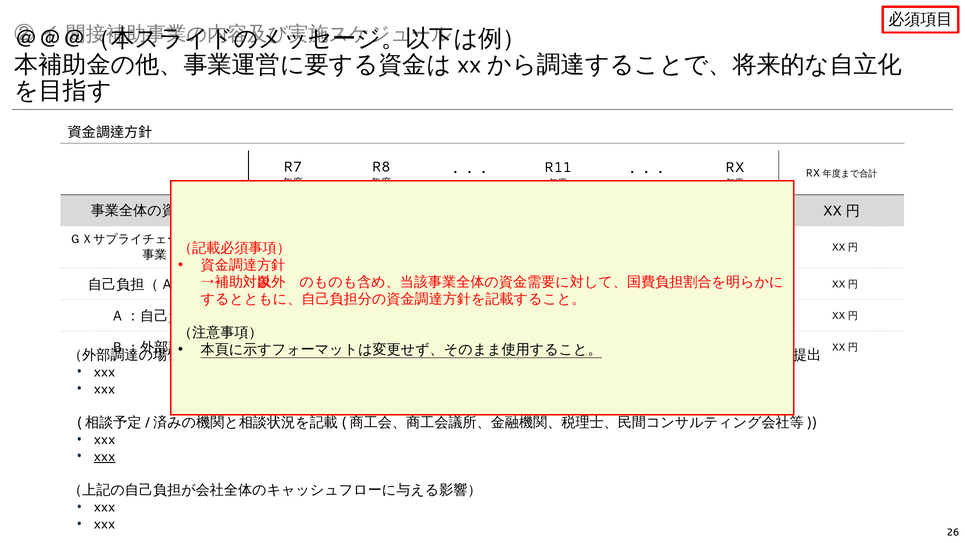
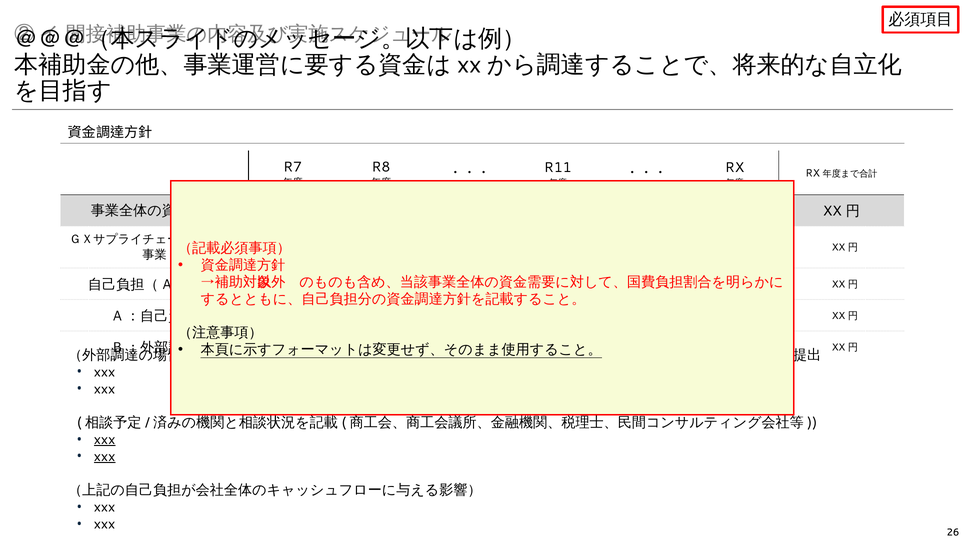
xxx at (105, 439) underline: none -> present
